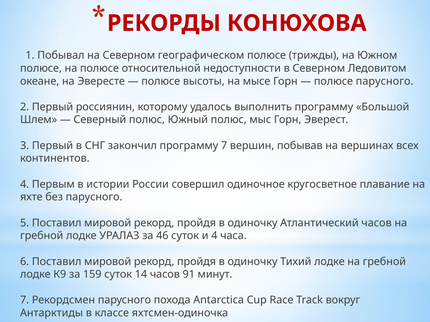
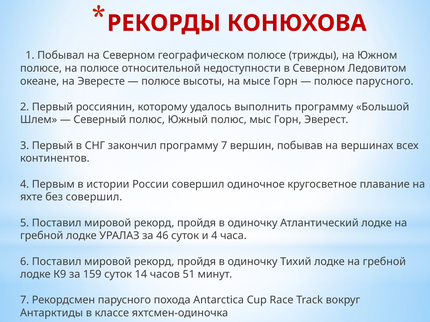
без парусного: парусного -> совершил
Атлантический часов: часов -> лодке
91: 91 -> 51
